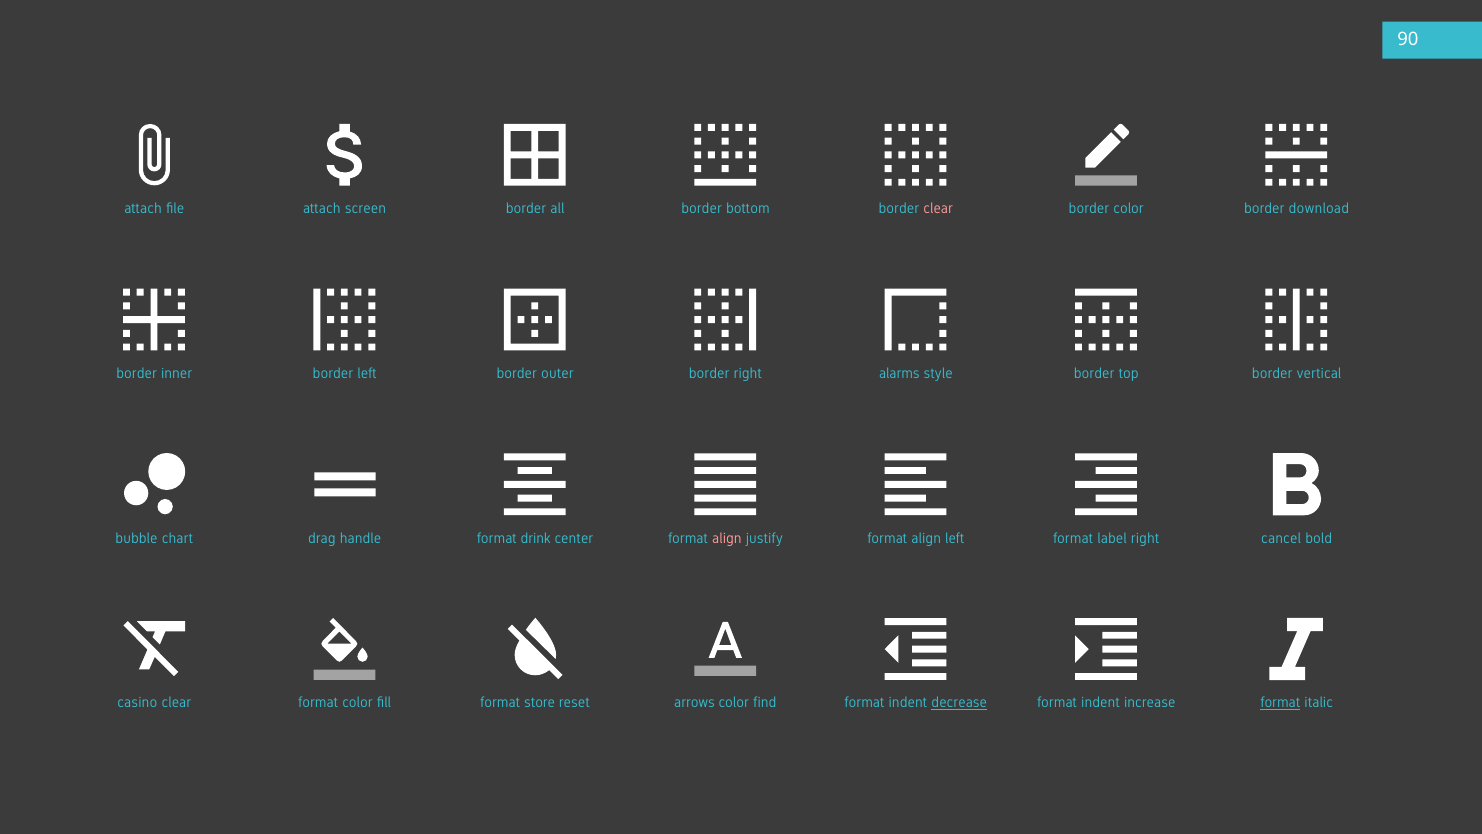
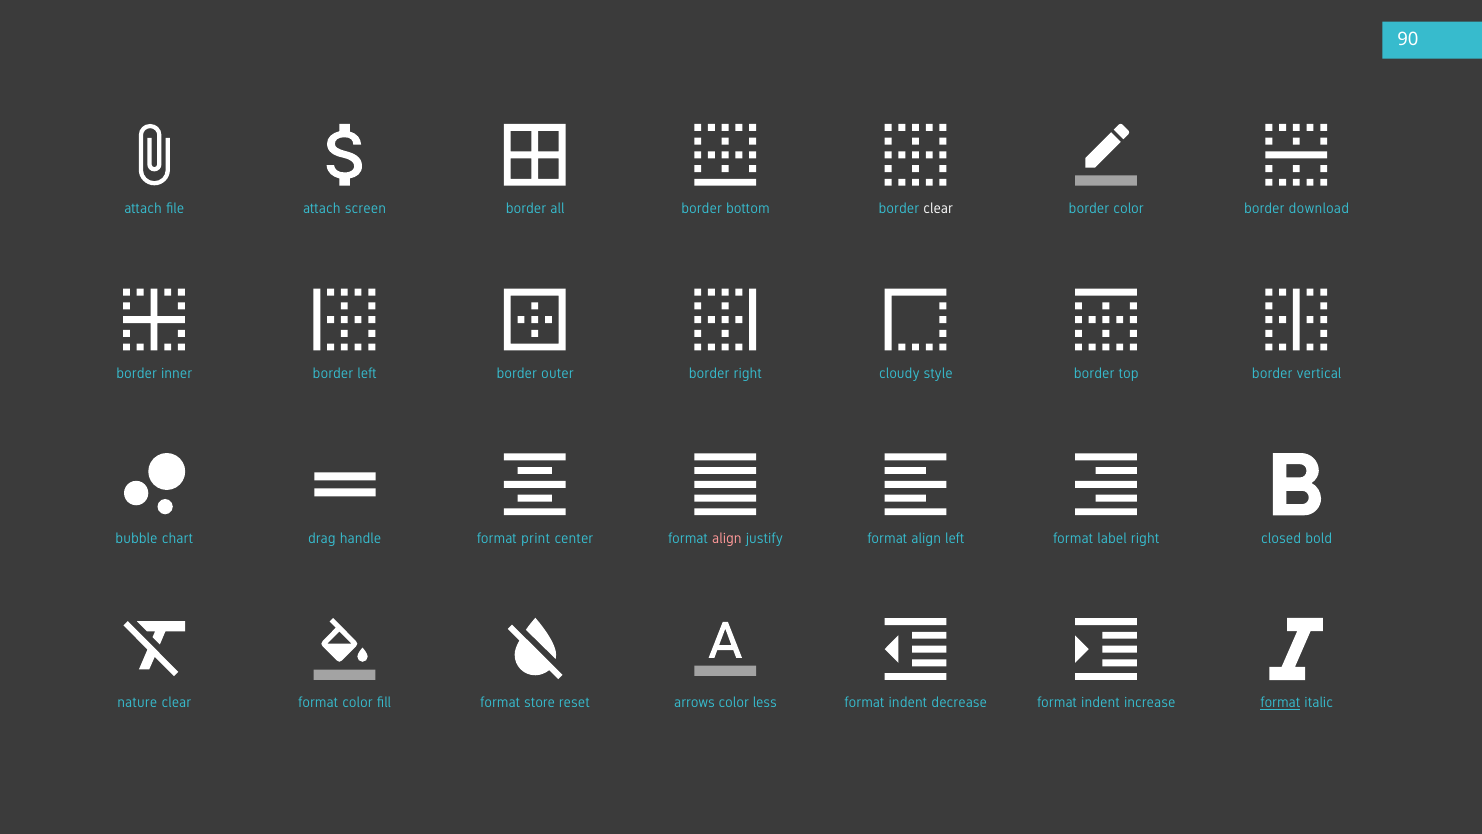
clear at (938, 209) colour: pink -> white
alarms: alarms -> cloudy
drink: drink -> print
cancel: cancel -> closed
casino: casino -> nature
find: find -> less
decrease underline: present -> none
